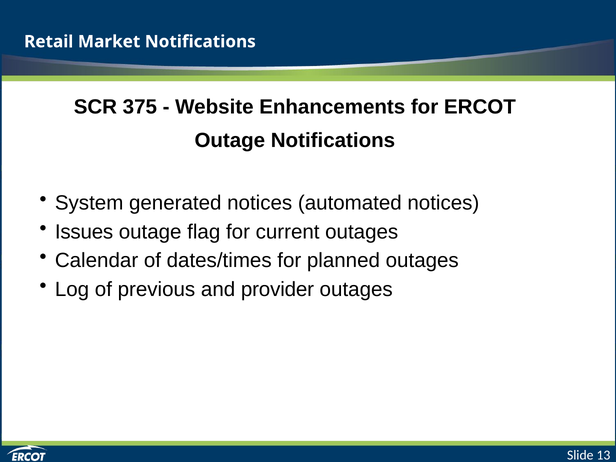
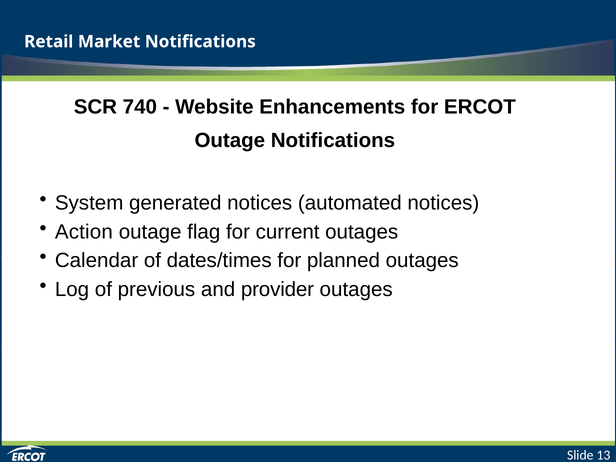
375: 375 -> 740
Issues: Issues -> Action
